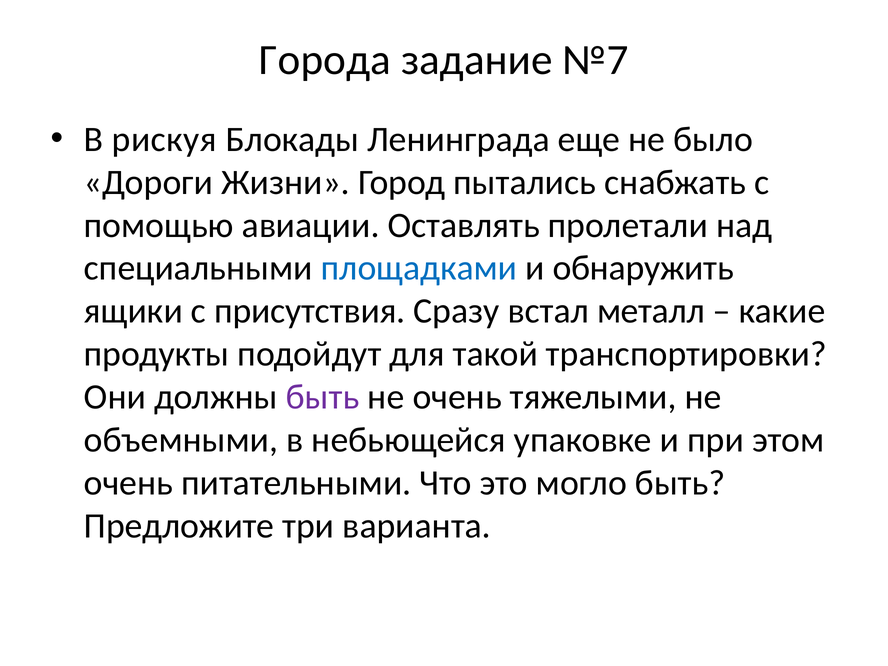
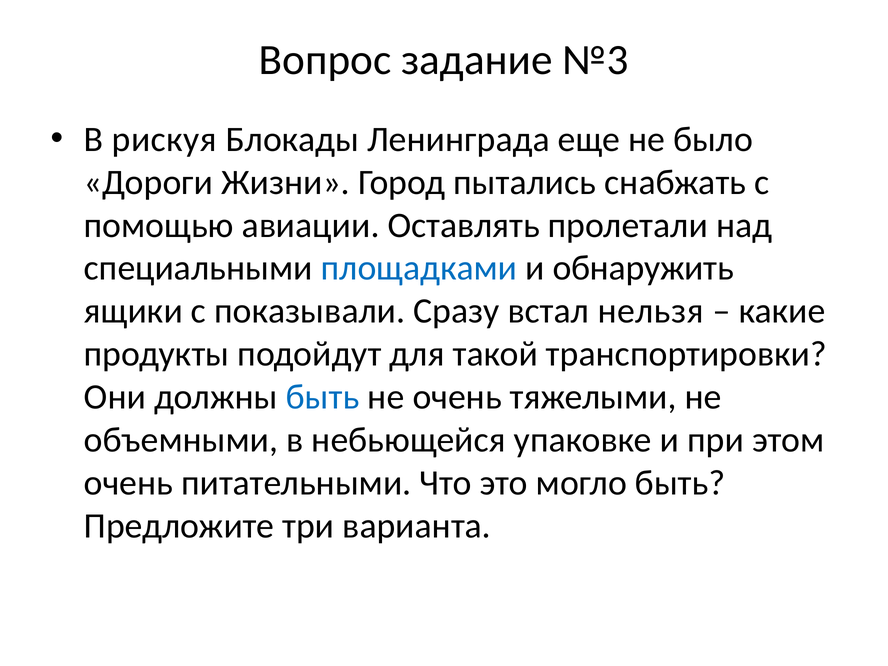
Города: Города -> Вопрос
№7: №7 -> №3
присутствия: присутствия -> показывали
металл: металл -> нельзя
быть at (323, 397) colour: purple -> blue
